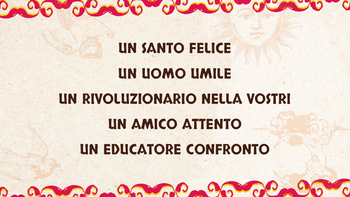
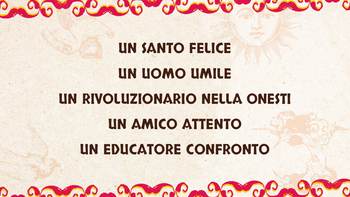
VOSTRI: VOSTRI -> ONESTI
